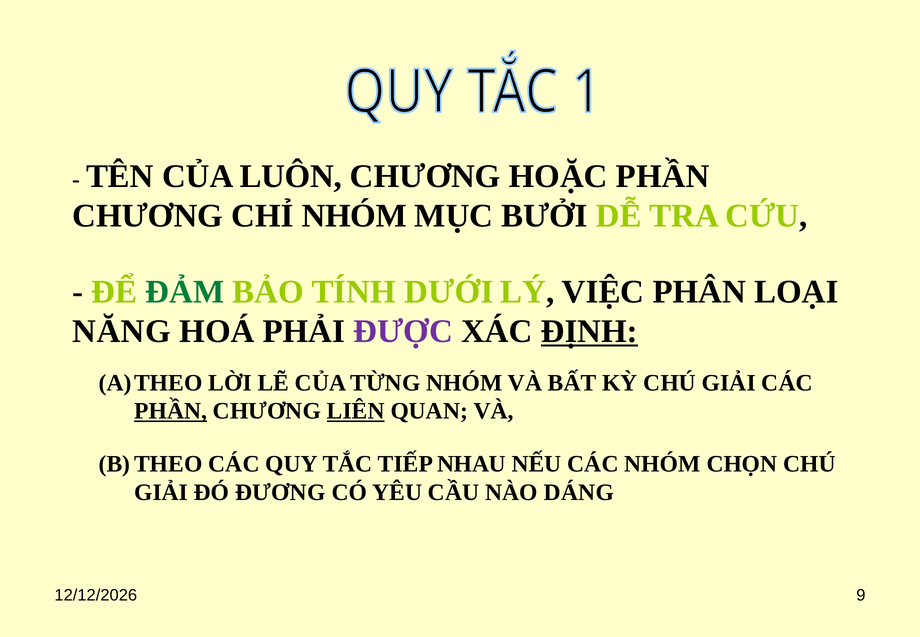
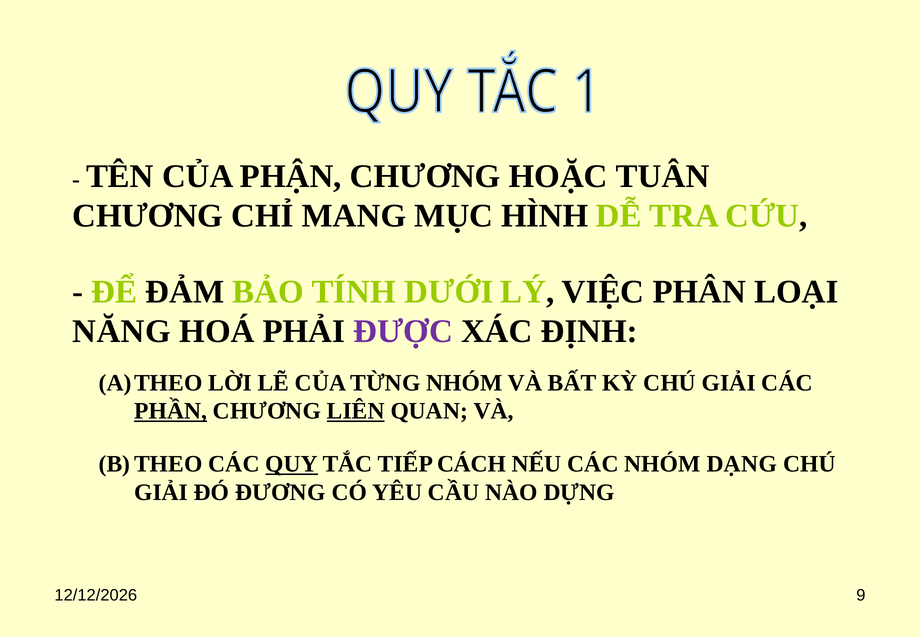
LUÔN: LUÔN -> PHẬN
HOẶC PHẦN: PHẦN -> TUÂN
CHỈ NHÓM: NHÓM -> MANG
BƯỞI: BƯỞI -> HÌNH
ĐẢM colour: green -> black
ĐỊNH underline: present -> none
QUY underline: none -> present
NHAU: NHAU -> CÁCH
CHỌN: CHỌN -> DẠNG
DÁNG: DÁNG -> DỰNG
